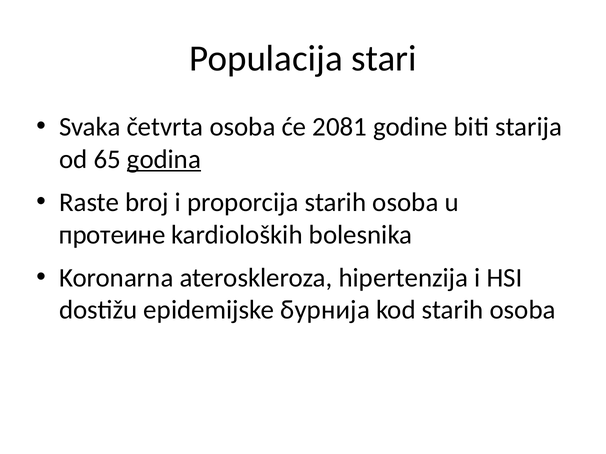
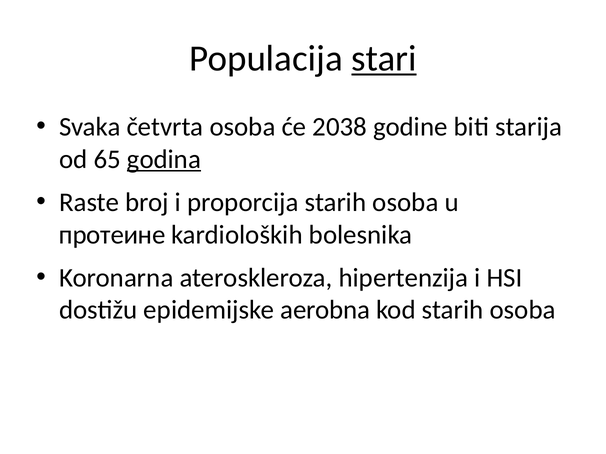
stari underline: none -> present
2081: 2081 -> 2038
бурнија: бурнија -> aerobna
